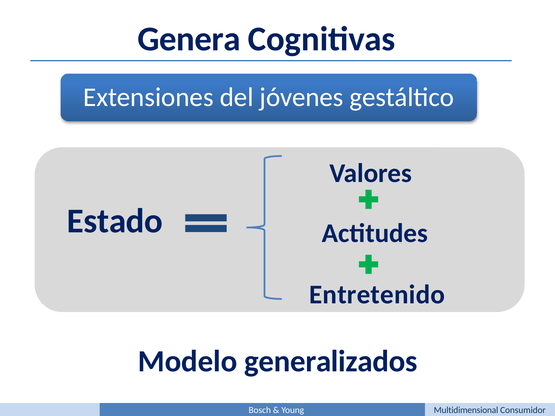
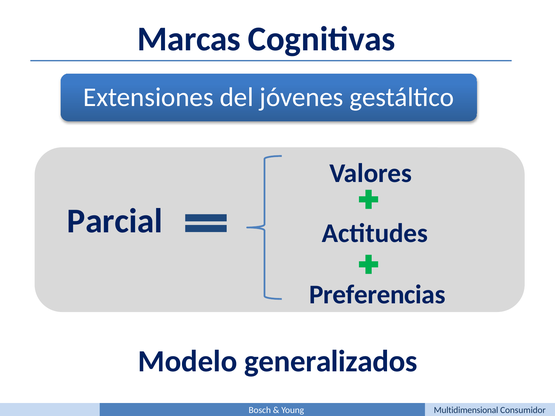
Genera: Genera -> Marcas
Estado: Estado -> Parcial
Entretenido: Entretenido -> Preferencias
